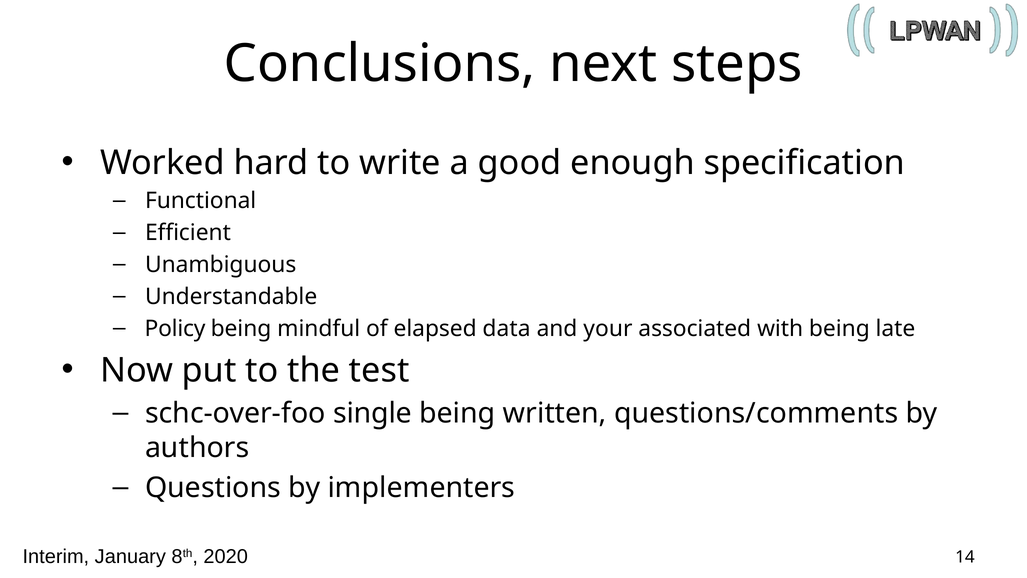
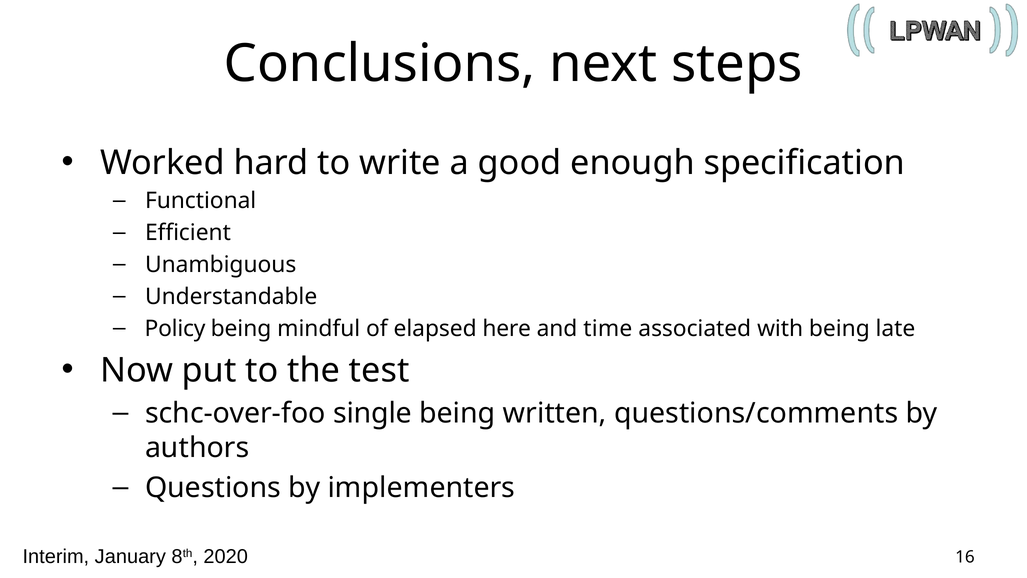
data: data -> here
your: your -> time
14: 14 -> 16
